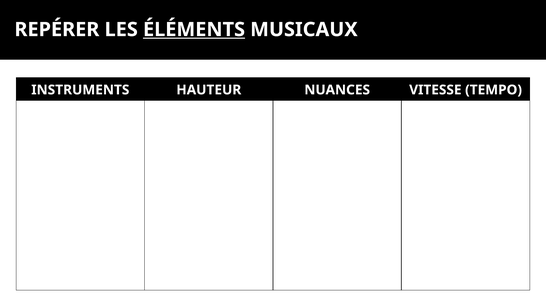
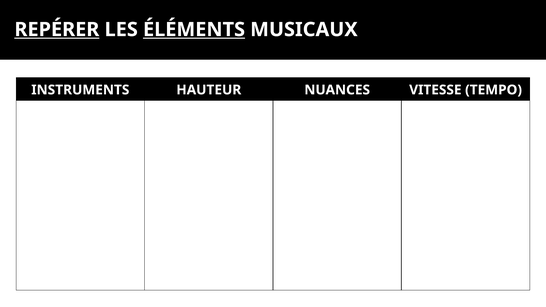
REPÉRER underline: none -> present
